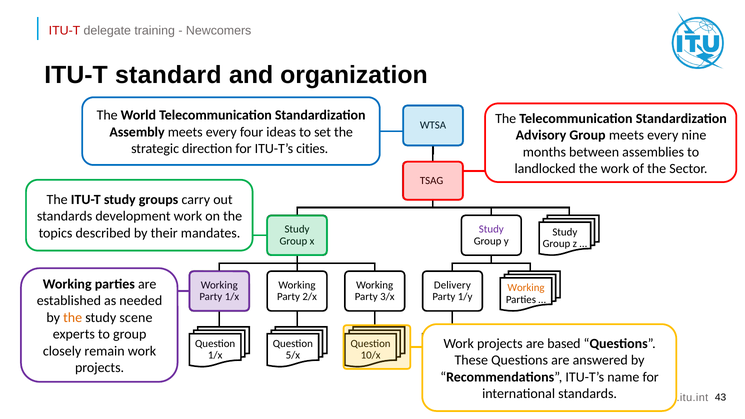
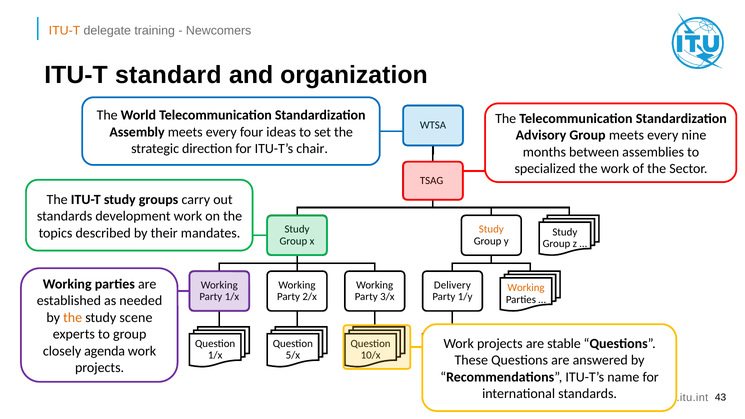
ITU-T at (65, 31) colour: red -> orange
cities: cities -> chair
landlocked: landlocked -> specialized
Study at (491, 229) colour: purple -> orange
based: based -> stable
remain: remain -> agenda
